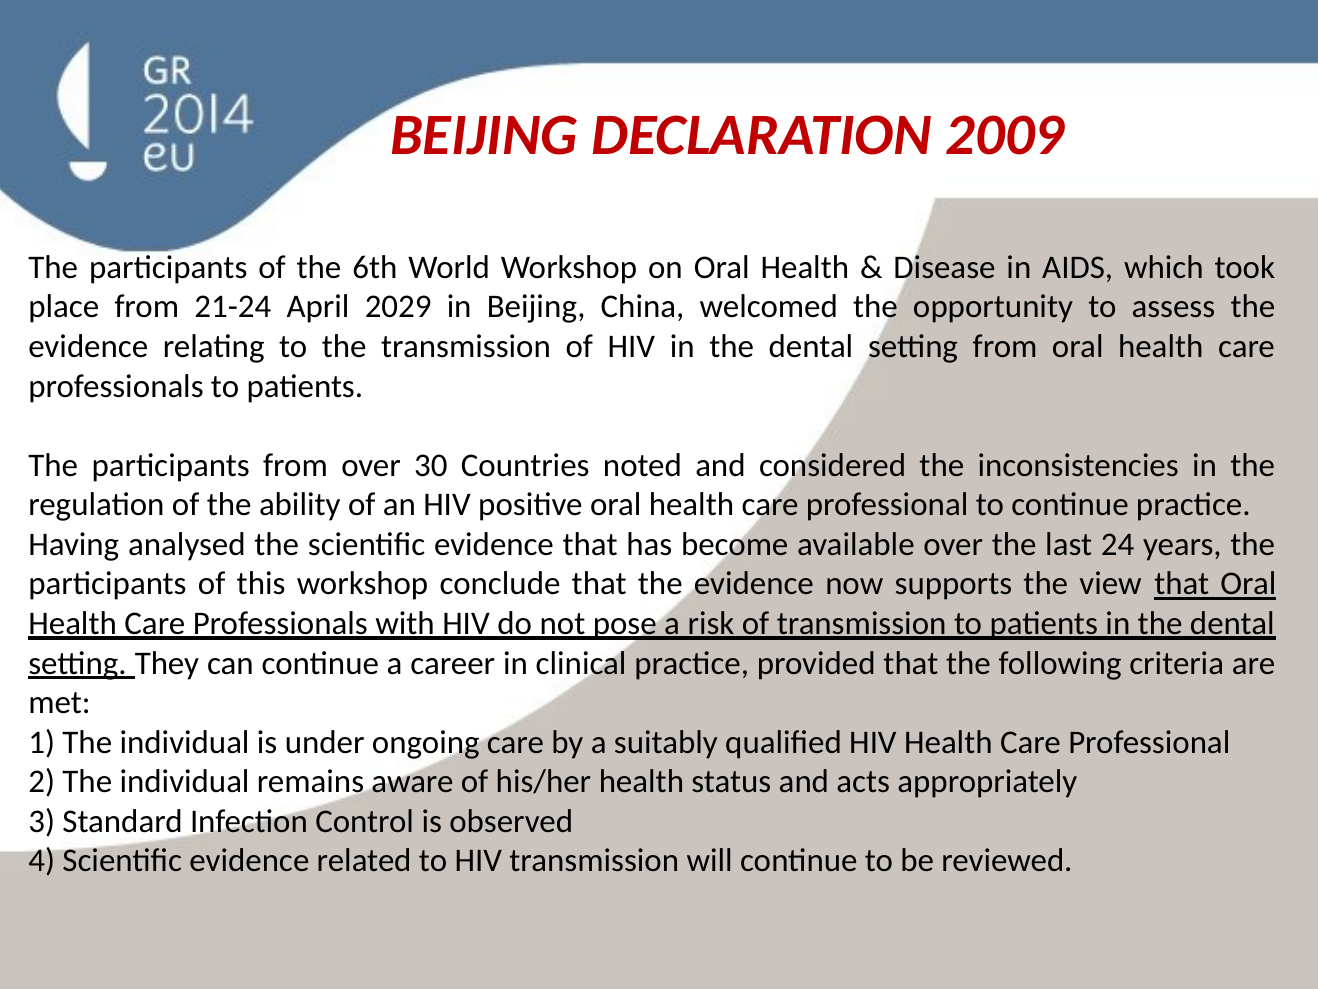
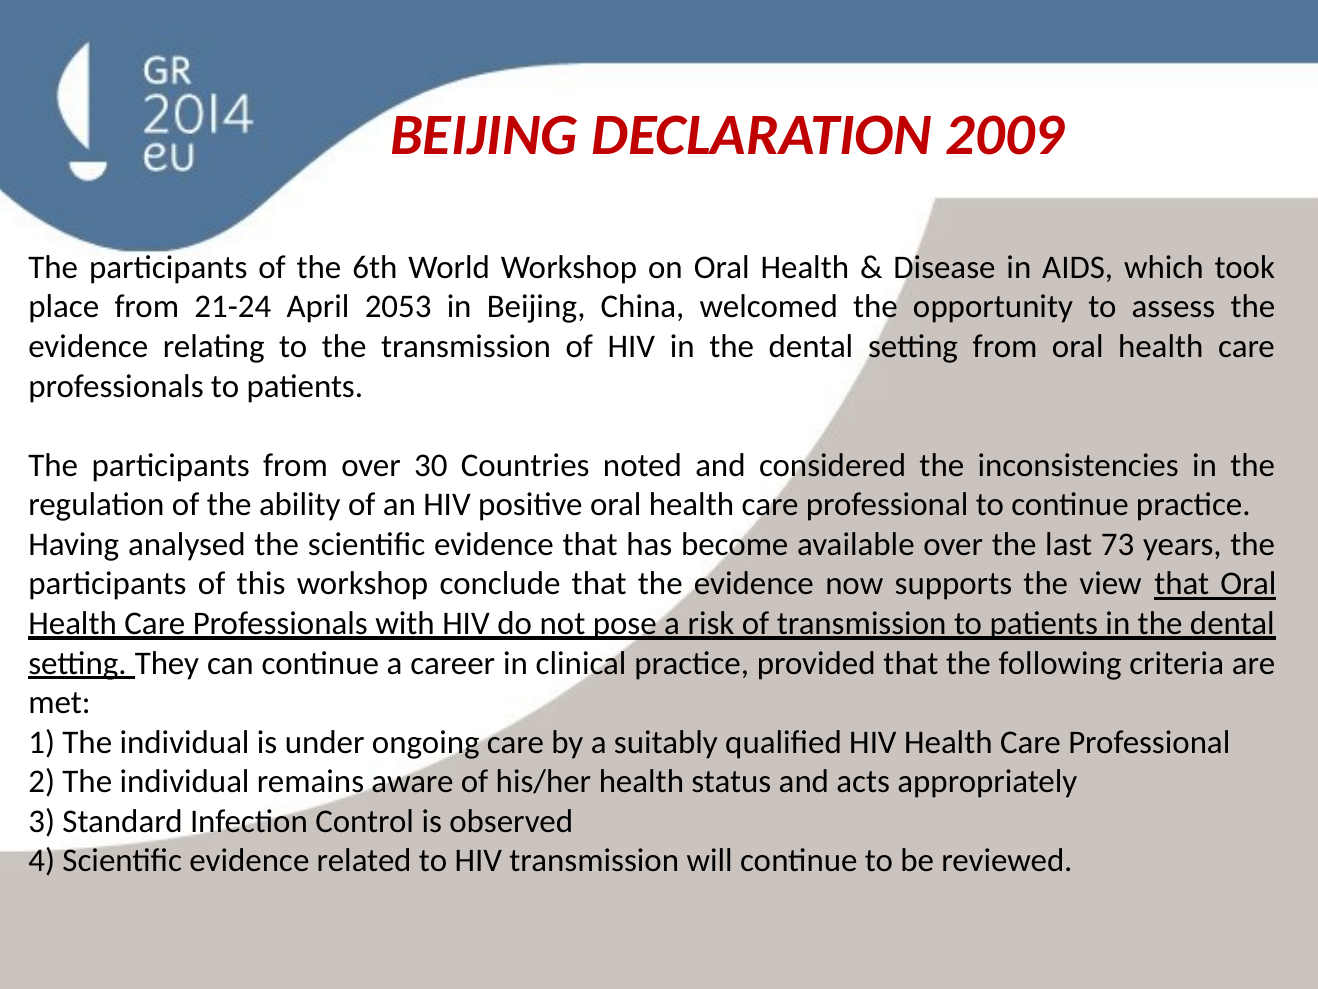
2029: 2029 -> 2053
24: 24 -> 73
